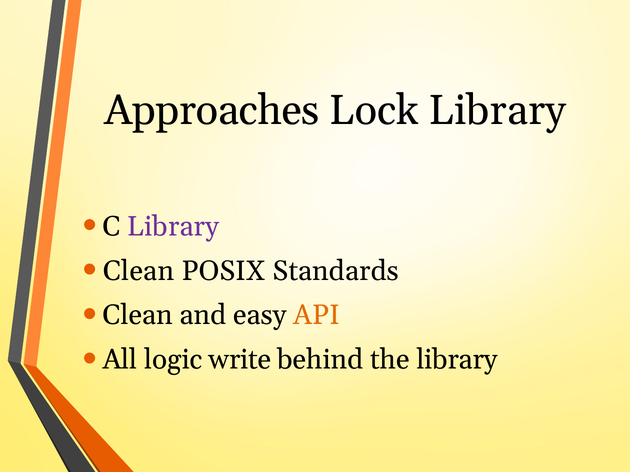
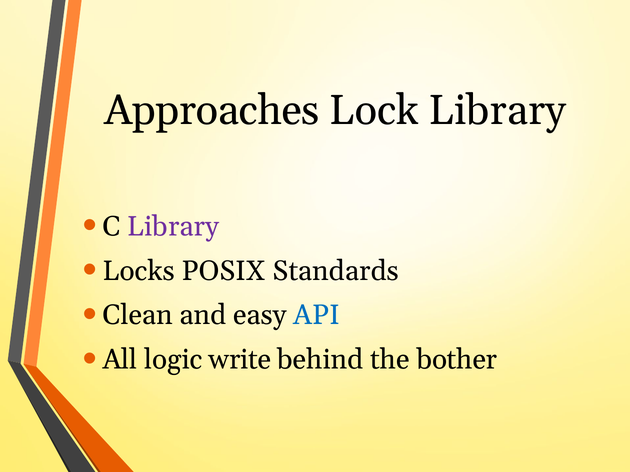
Clean at (139, 271): Clean -> Locks
API colour: orange -> blue
the library: library -> bother
